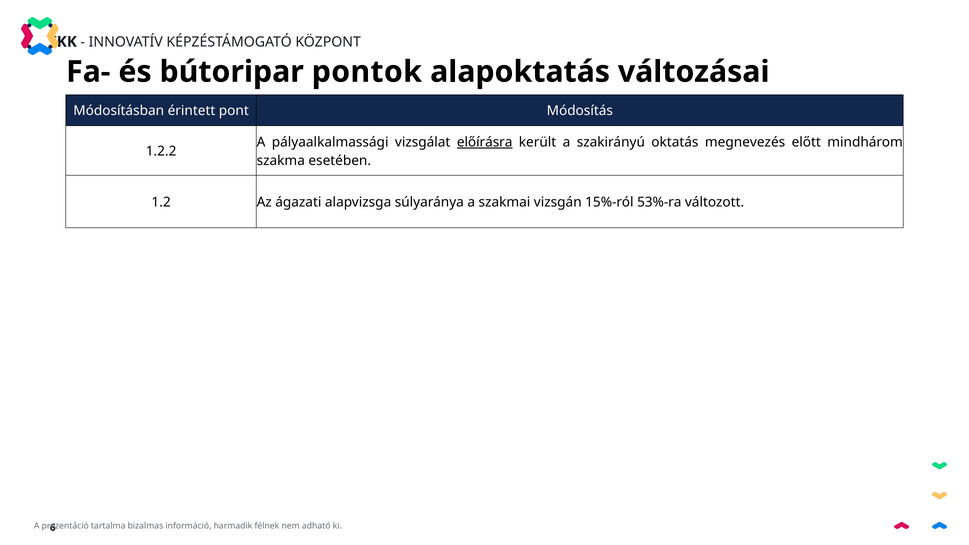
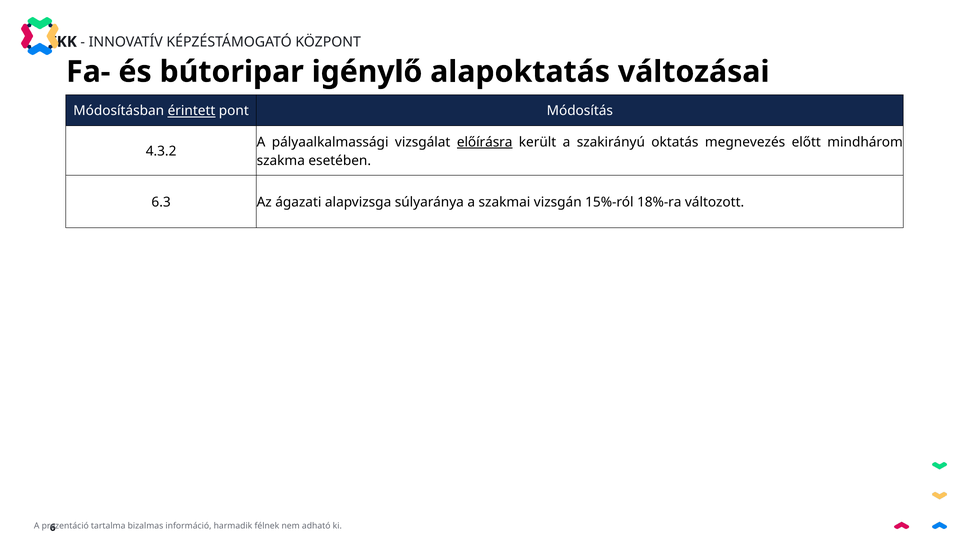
pontok: pontok -> igénylő
érintett underline: none -> present
1.2.2: 1.2.2 -> 4.3.2
1.2: 1.2 -> 6.3
53%-ra: 53%-ra -> 18%-ra
